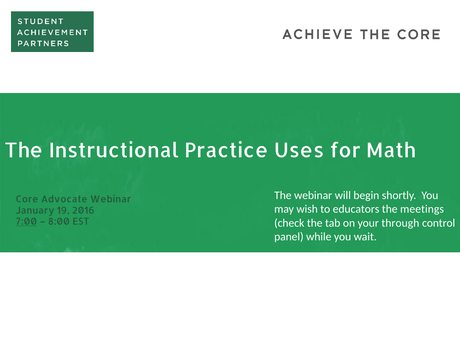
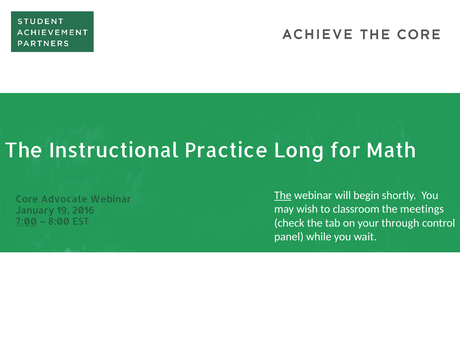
Uses: Uses -> Long
The at (283, 195) underline: none -> present
educators: educators -> classroom
